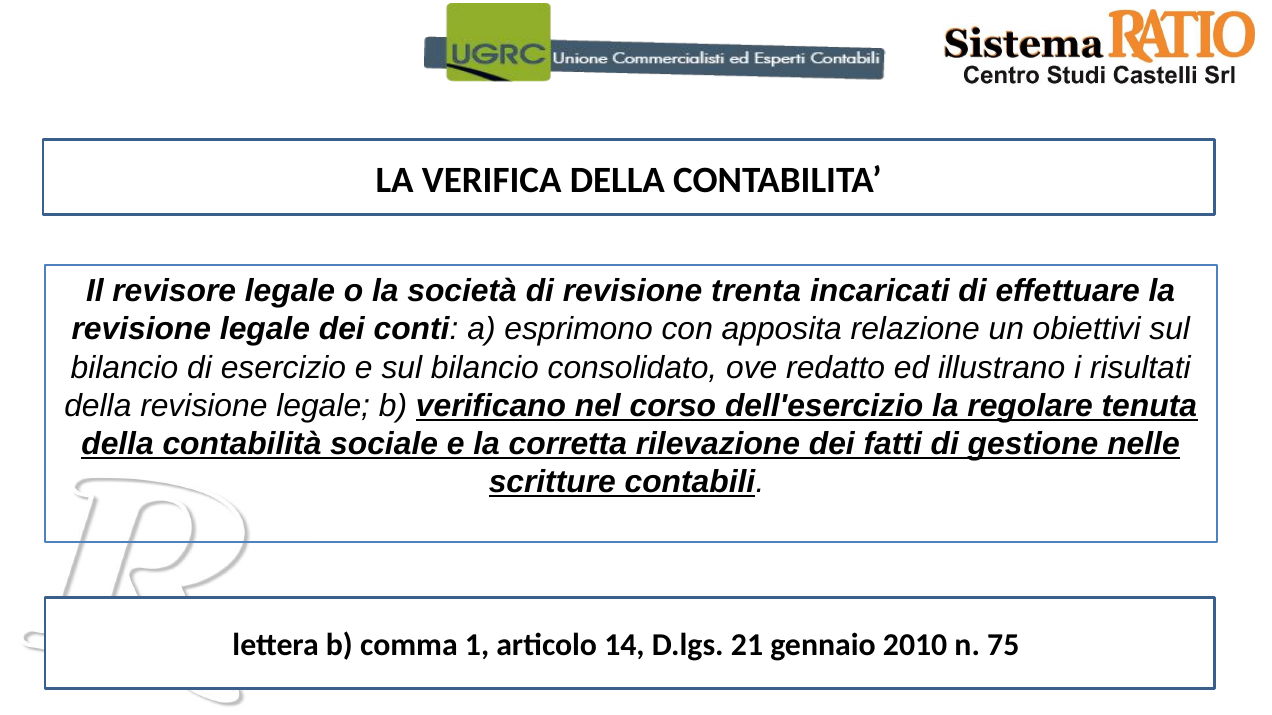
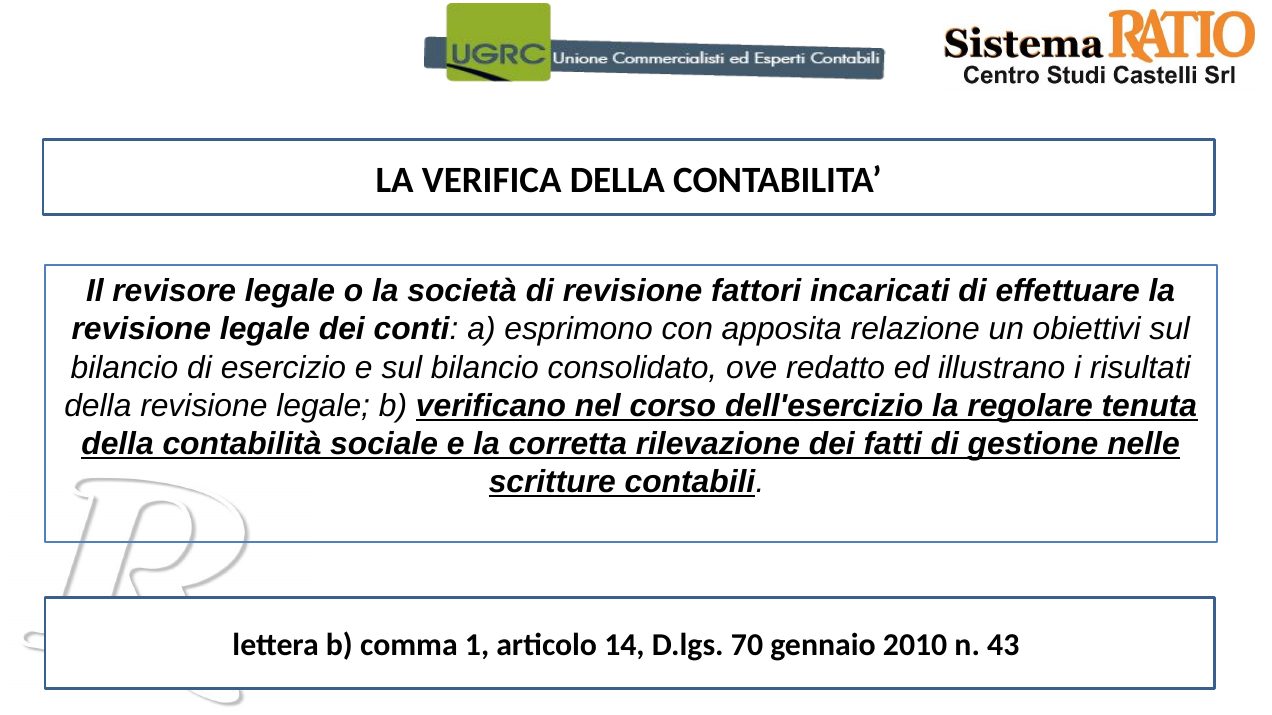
trenta: trenta -> fattori
21: 21 -> 70
75: 75 -> 43
